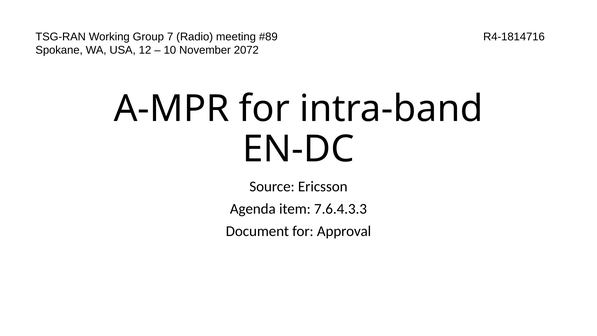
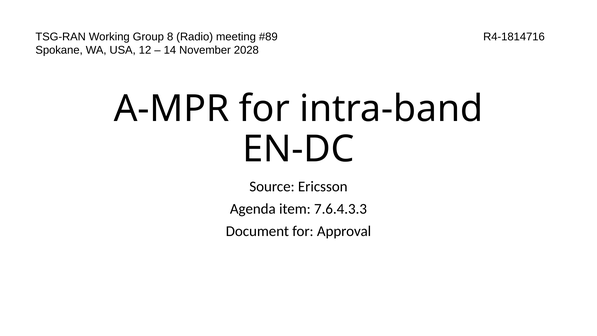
7: 7 -> 8
10: 10 -> 14
2072: 2072 -> 2028
